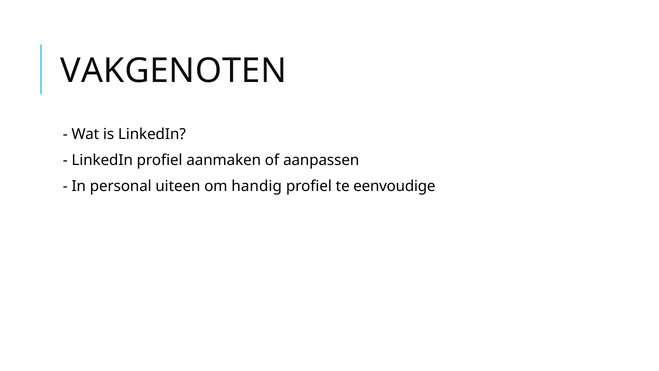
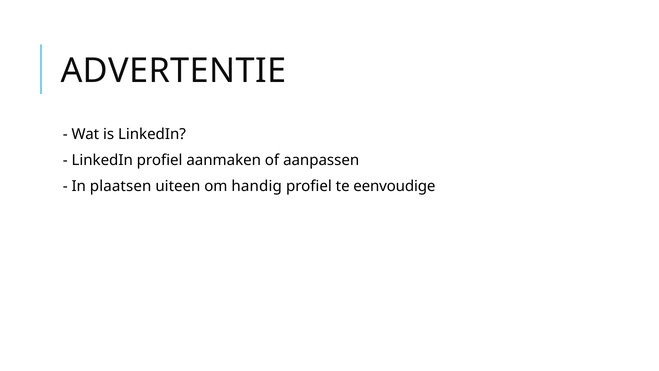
VAKGENOTEN: VAKGENOTEN -> ADVERTENTIE
personal: personal -> plaatsen
